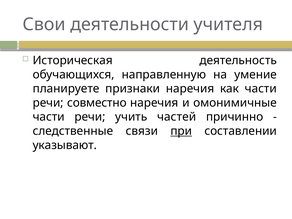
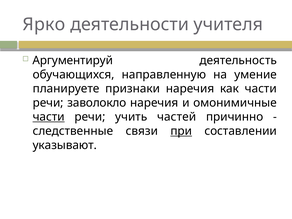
Свои: Свои -> Ярко
Историческая: Историческая -> Аргументируй
совместно: совместно -> заволокло
части at (49, 117) underline: none -> present
